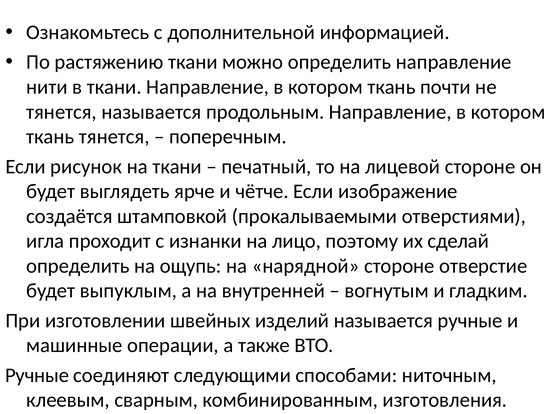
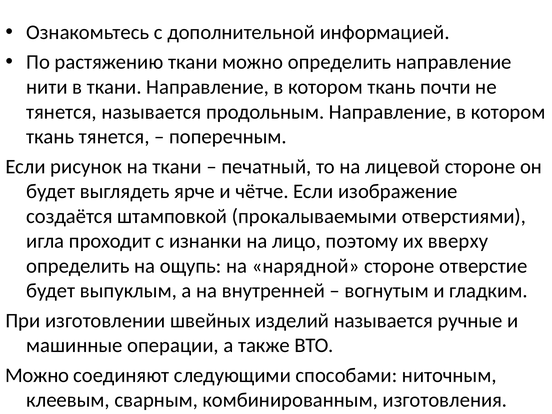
сделай: сделай -> вверху
Ручные at (37, 375): Ручные -> Можно
